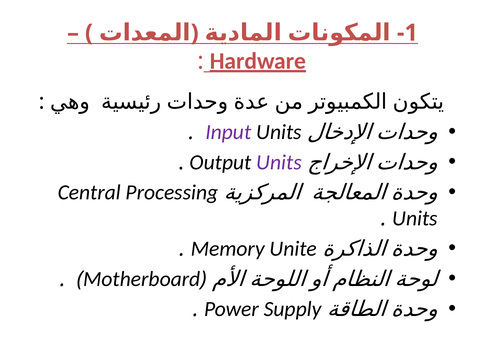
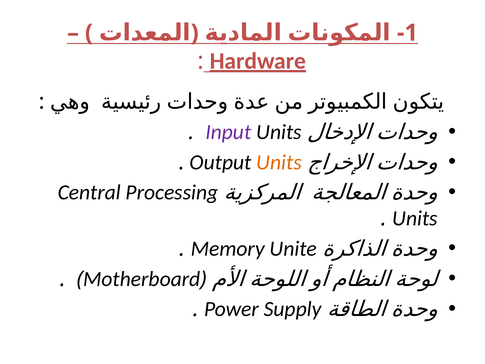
Units at (279, 162) colour: purple -> orange
